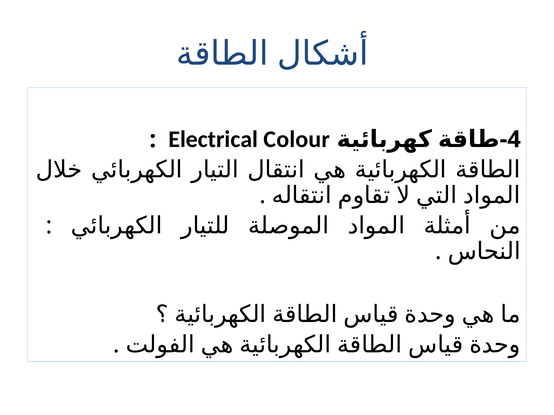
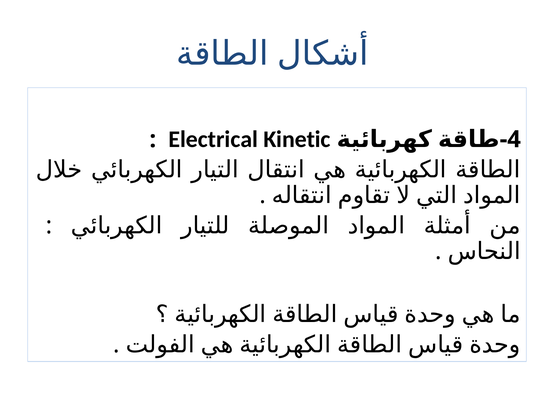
Colour: Colour -> Kinetic
